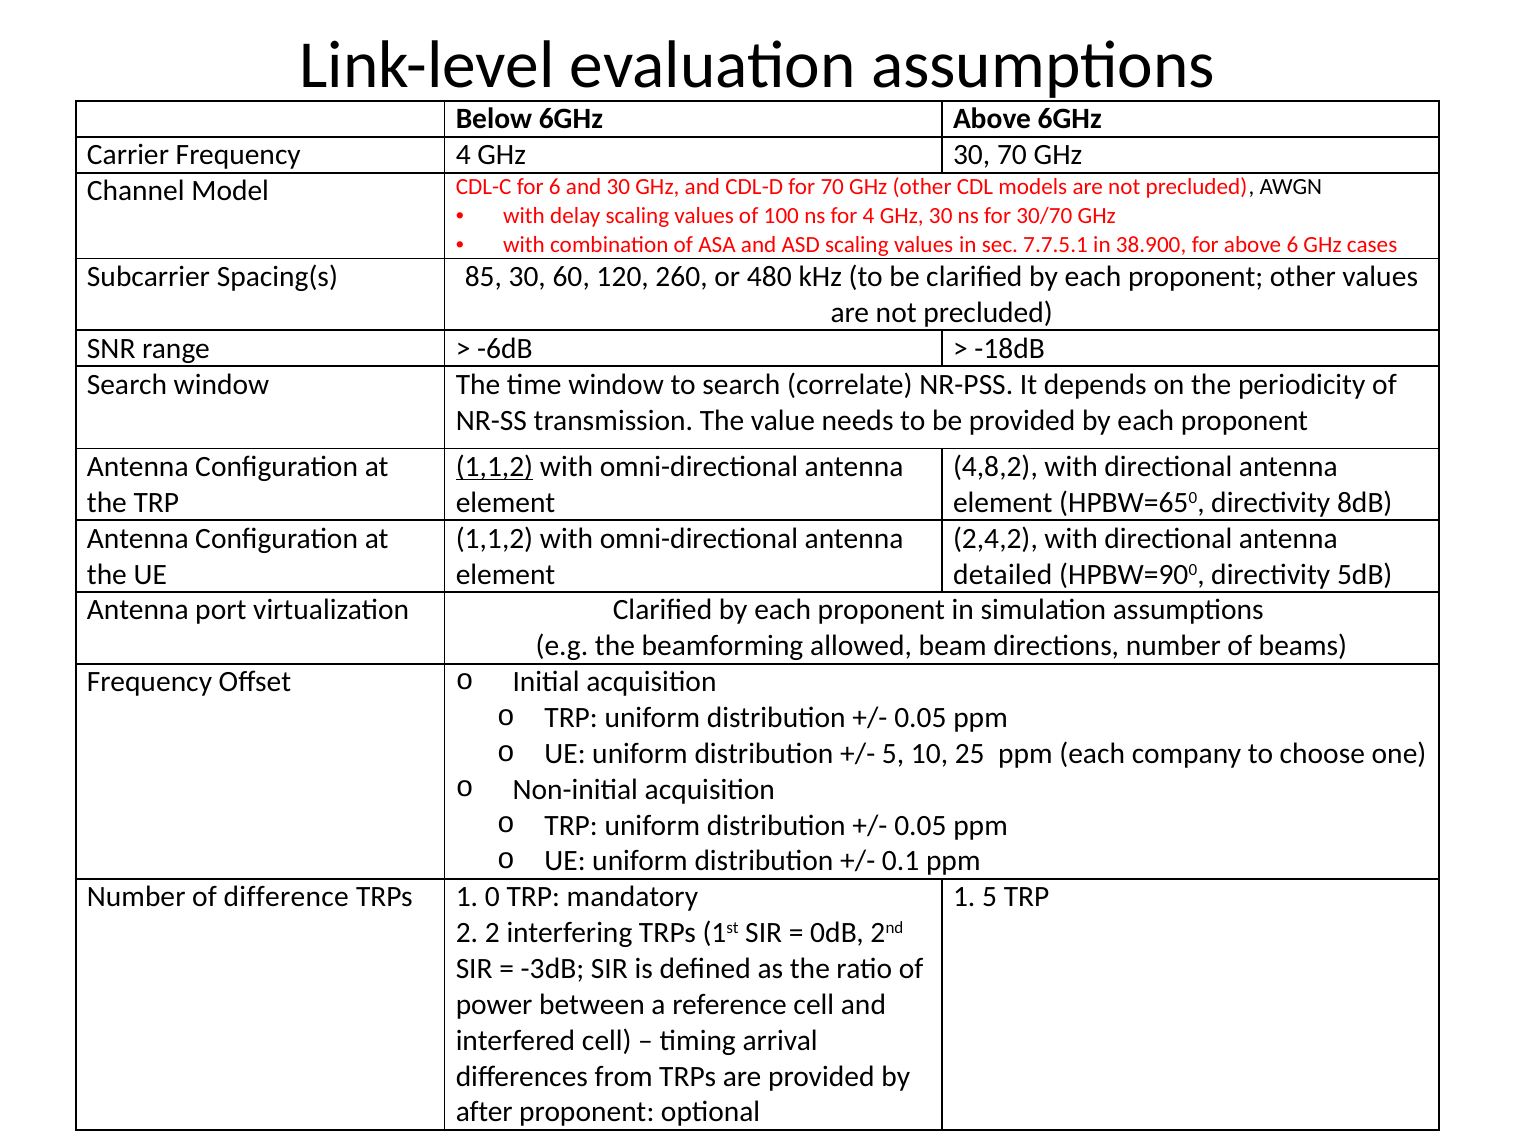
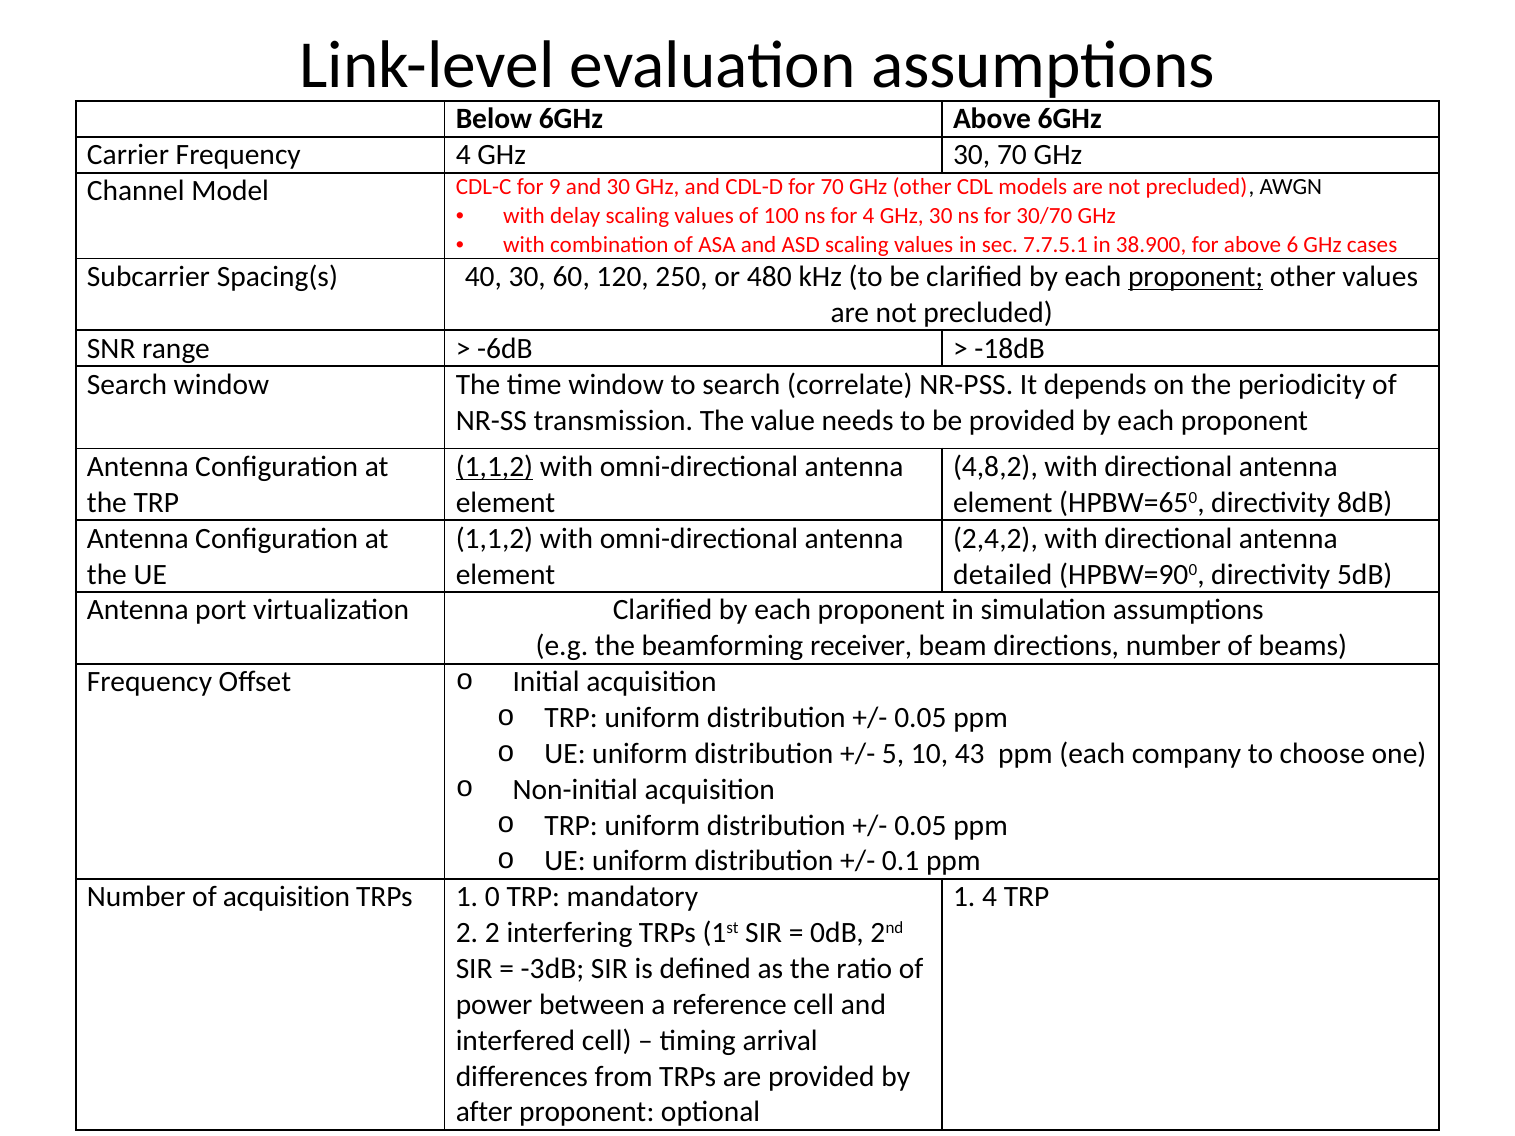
for 6: 6 -> 9
85: 85 -> 40
260: 260 -> 250
proponent at (1196, 277) underline: none -> present
allowed: allowed -> receiver
25: 25 -> 43
of difference: difference -> acquisition
1 5: 5 -> 4
